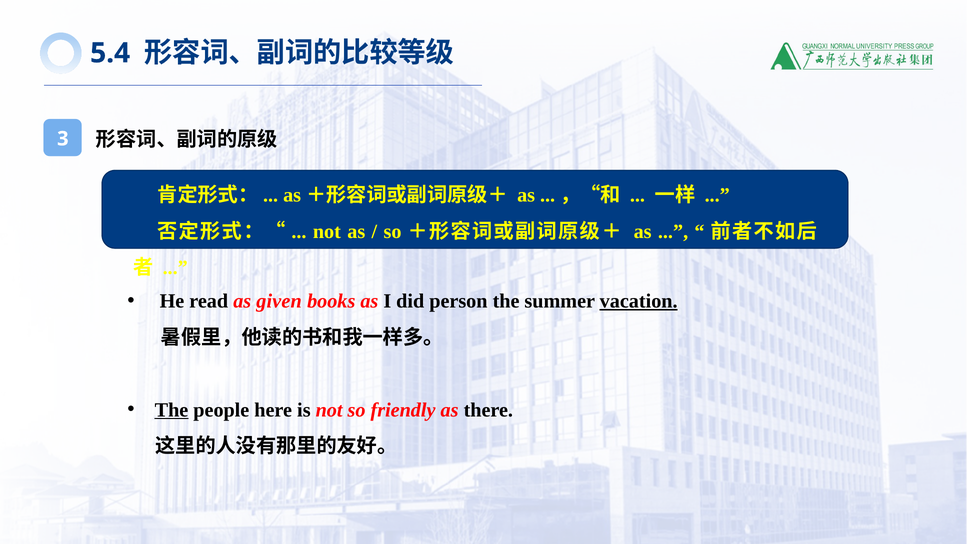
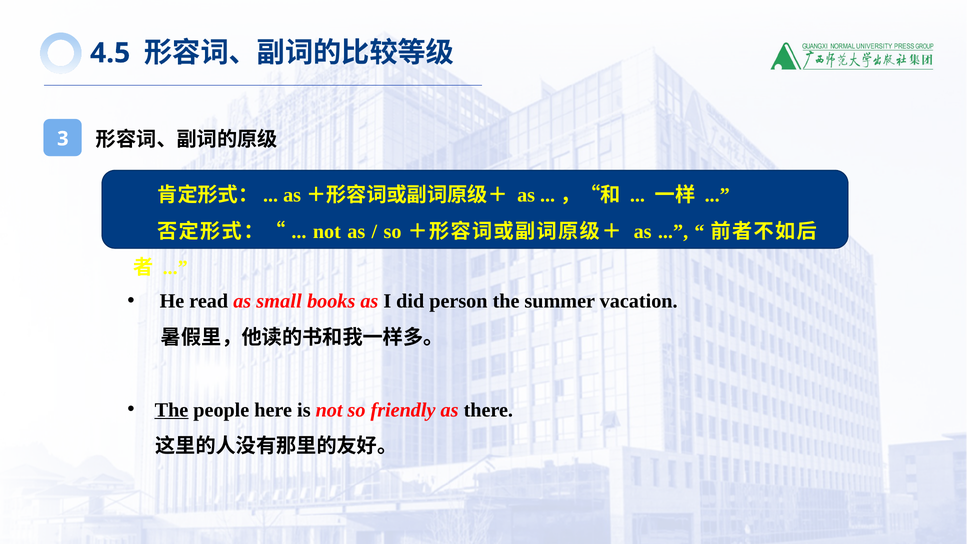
5.4: 5.4 -> 4.5
given: given -> small
vacation underline: present -> none
